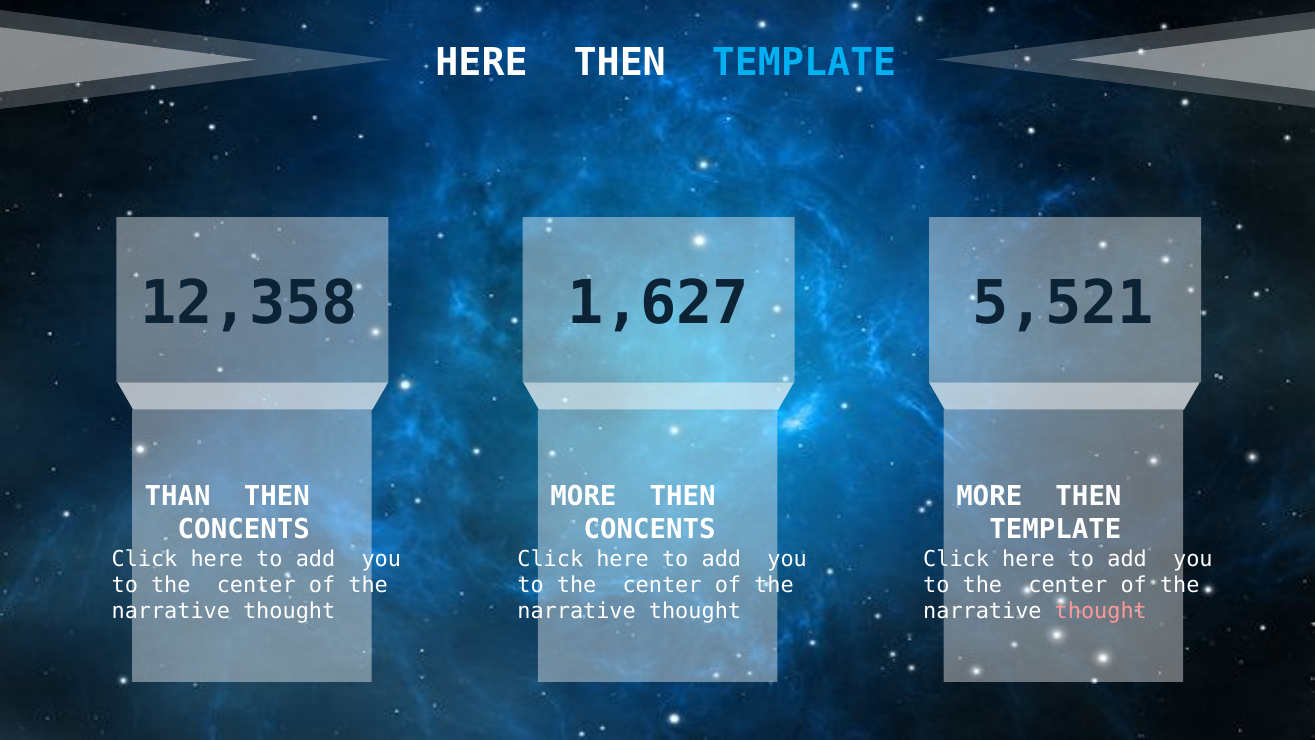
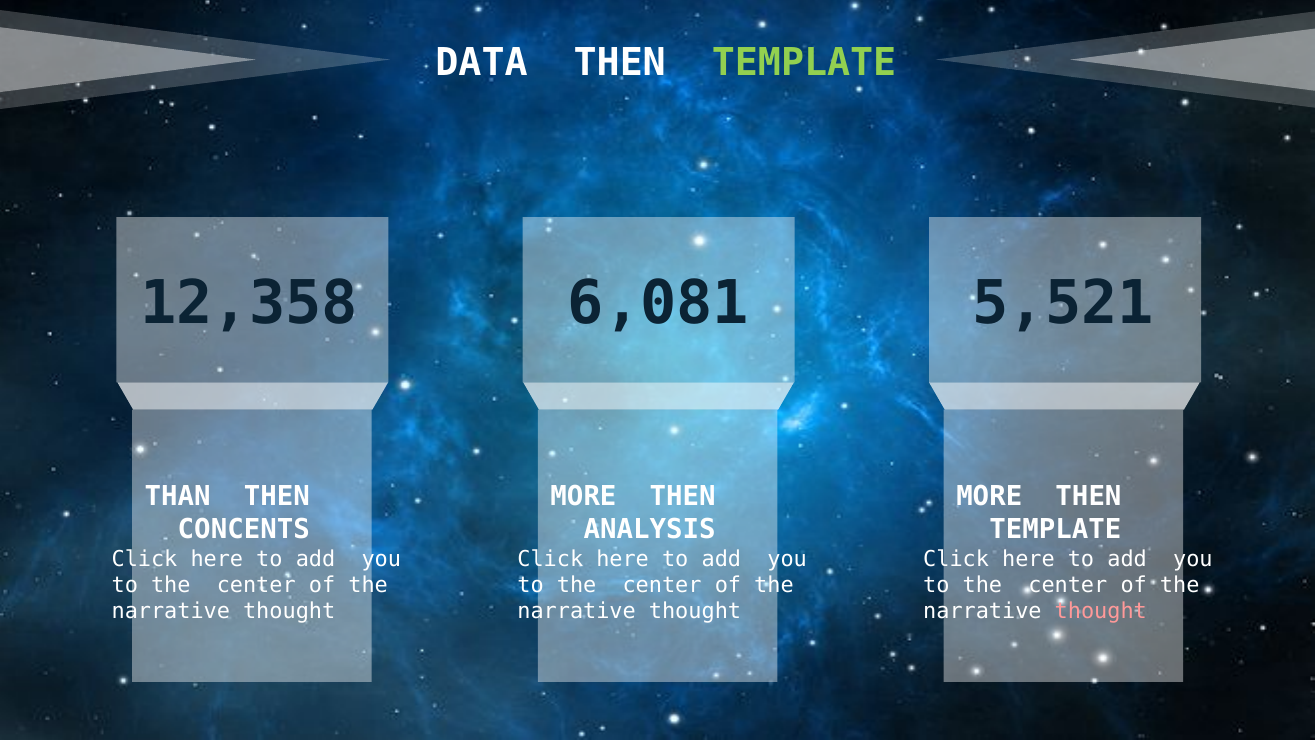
HERE at (482, 63): HERE -> DATA
TEMPLATE at (804, 63) colour: light blue -> light green
1,627: 1,627 -> 6,081
CONCENTS at (650, 529): CONCENTS -> ANALYSIS
